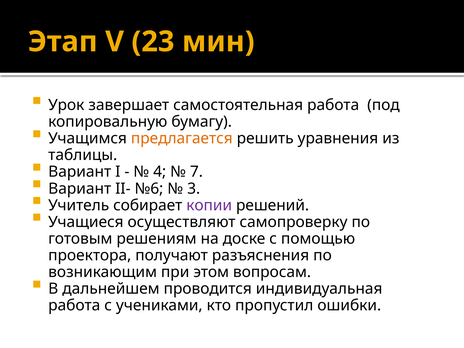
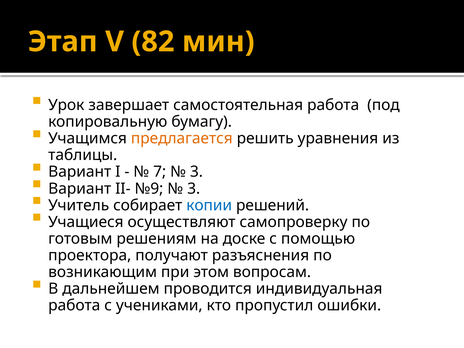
23: 23 -> 82
4: 4 -> 7
7 at (196, 172): 7 -> 3
№6: №6 -> №9
копии colour: purple -> blue
